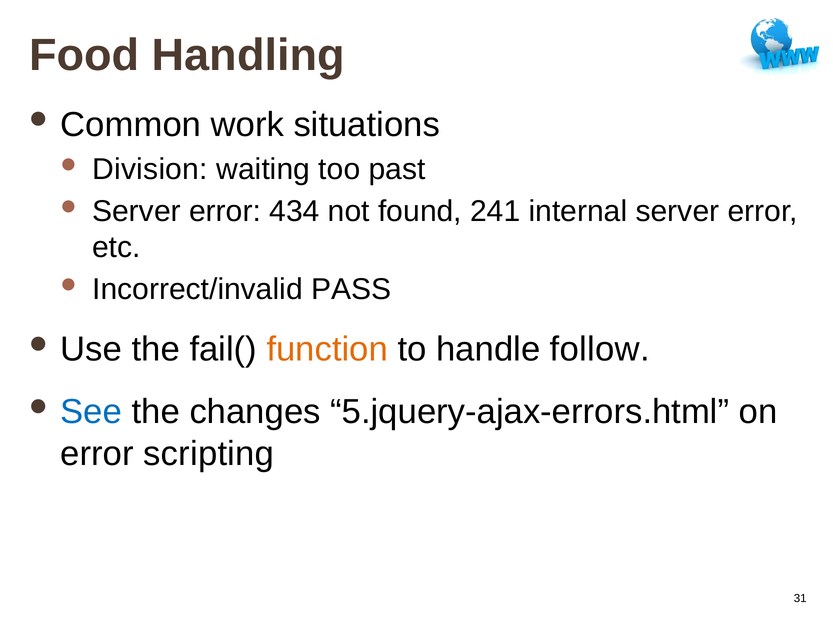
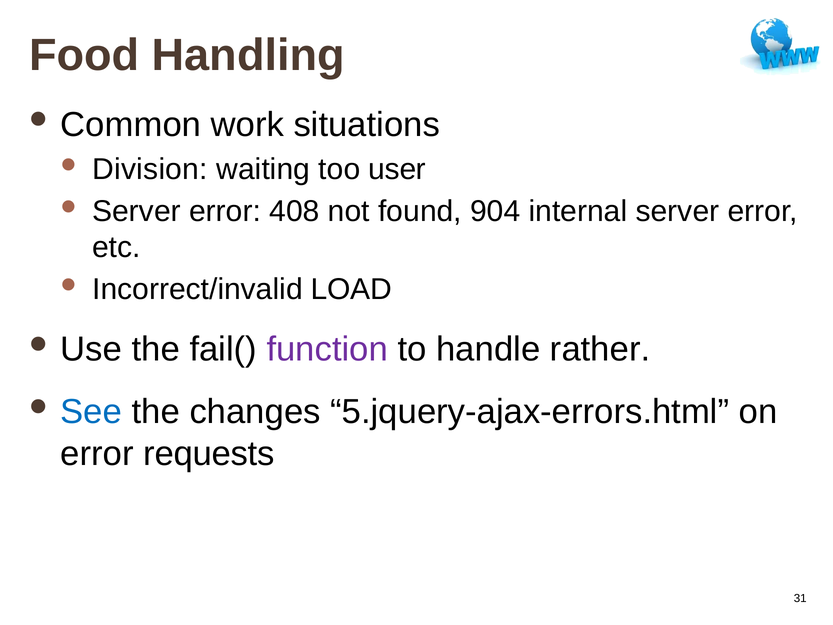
past: past -> user
434: 434 -> 408
241: 241 -> 904
PASS: PASS -> LOAD
function colour: orange -> purple
follow: follow -> rather
scripting: scripting -> requests
